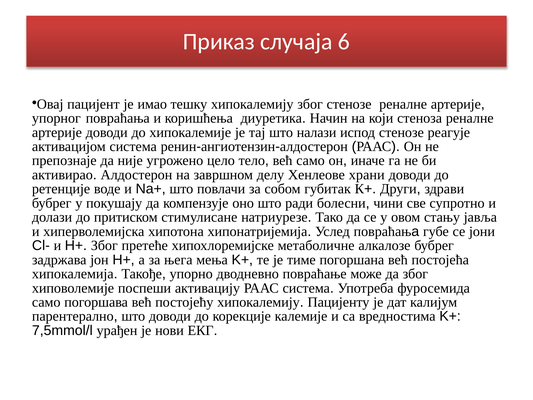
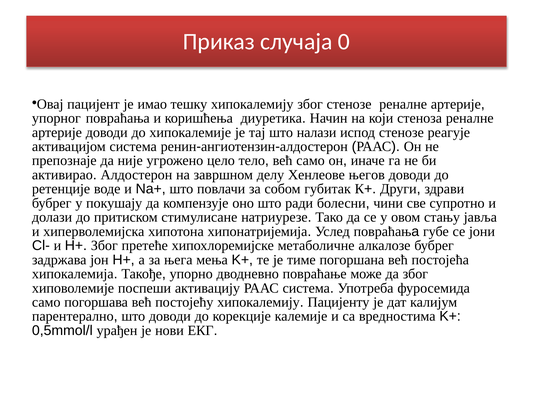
6: 6 -> 0
храни: храни -> његов
7,5mmol/l: 7,5mmol/l -> 0,5mmol/l
